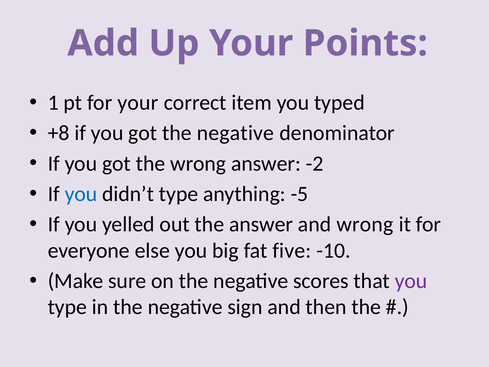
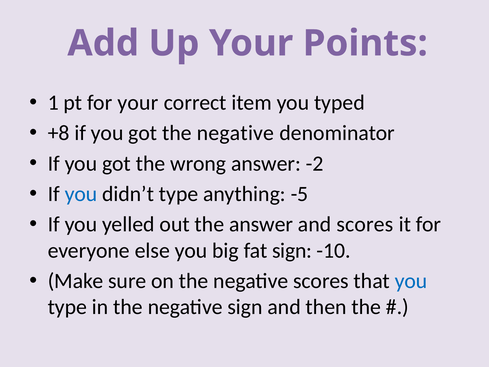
and wrong: wrong -> scores
fat five: five -> sign
you at (411, 281) colour: purple -> blue
